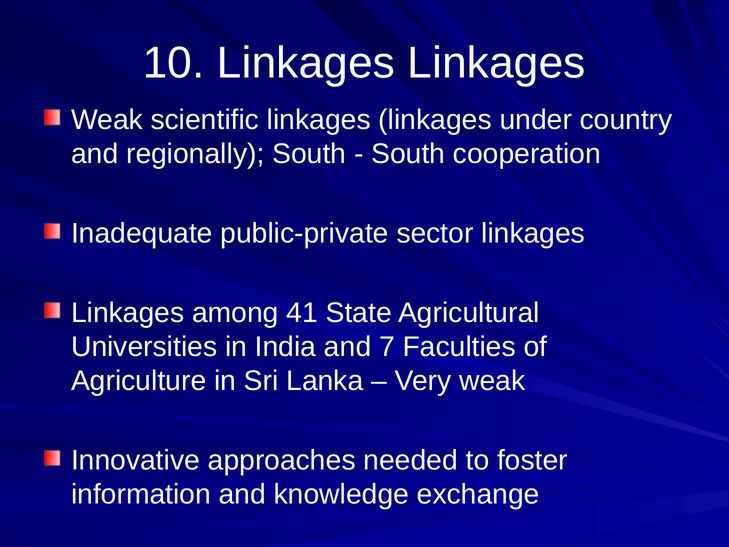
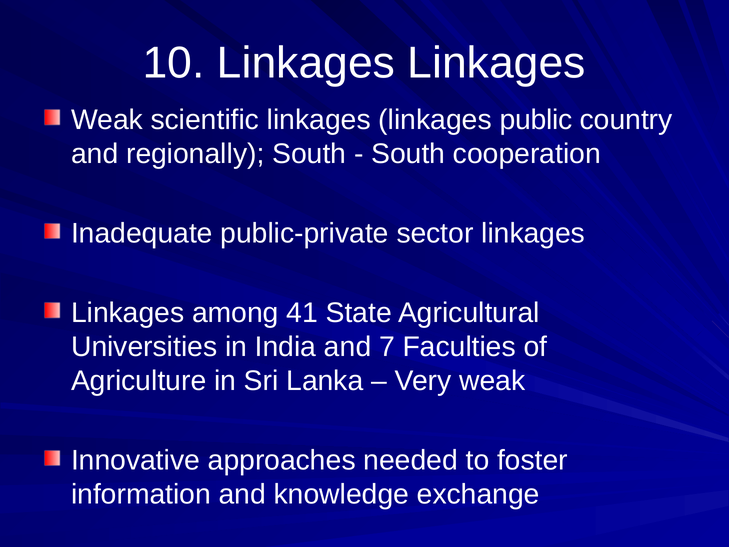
under: under -> public
